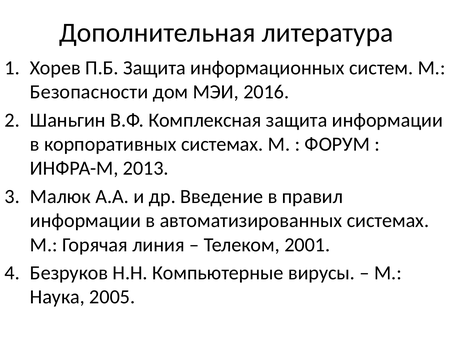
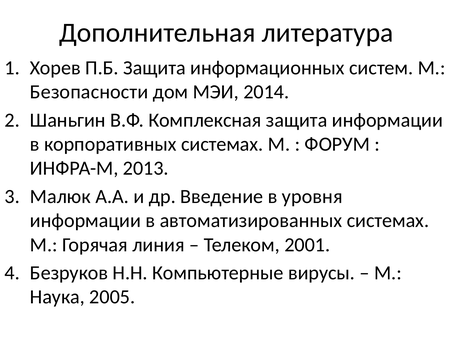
2016: 2016 -> 2014
правил: правил -> уровня
